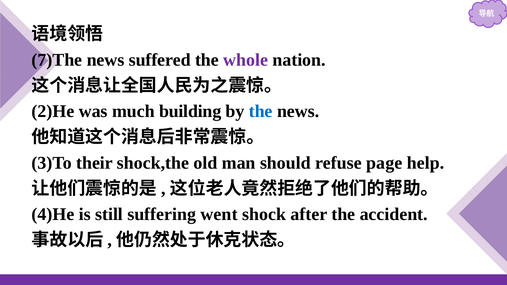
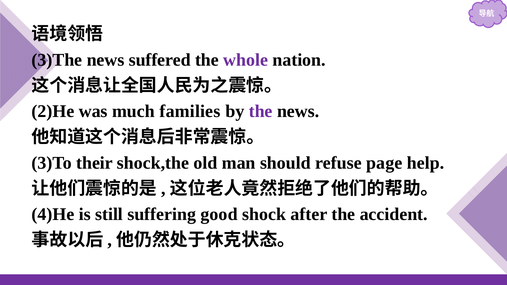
7)The: 7)The -> 3)The
building: building -> families
the at (261, 111) colour: blue -> purple
went: went -> good
